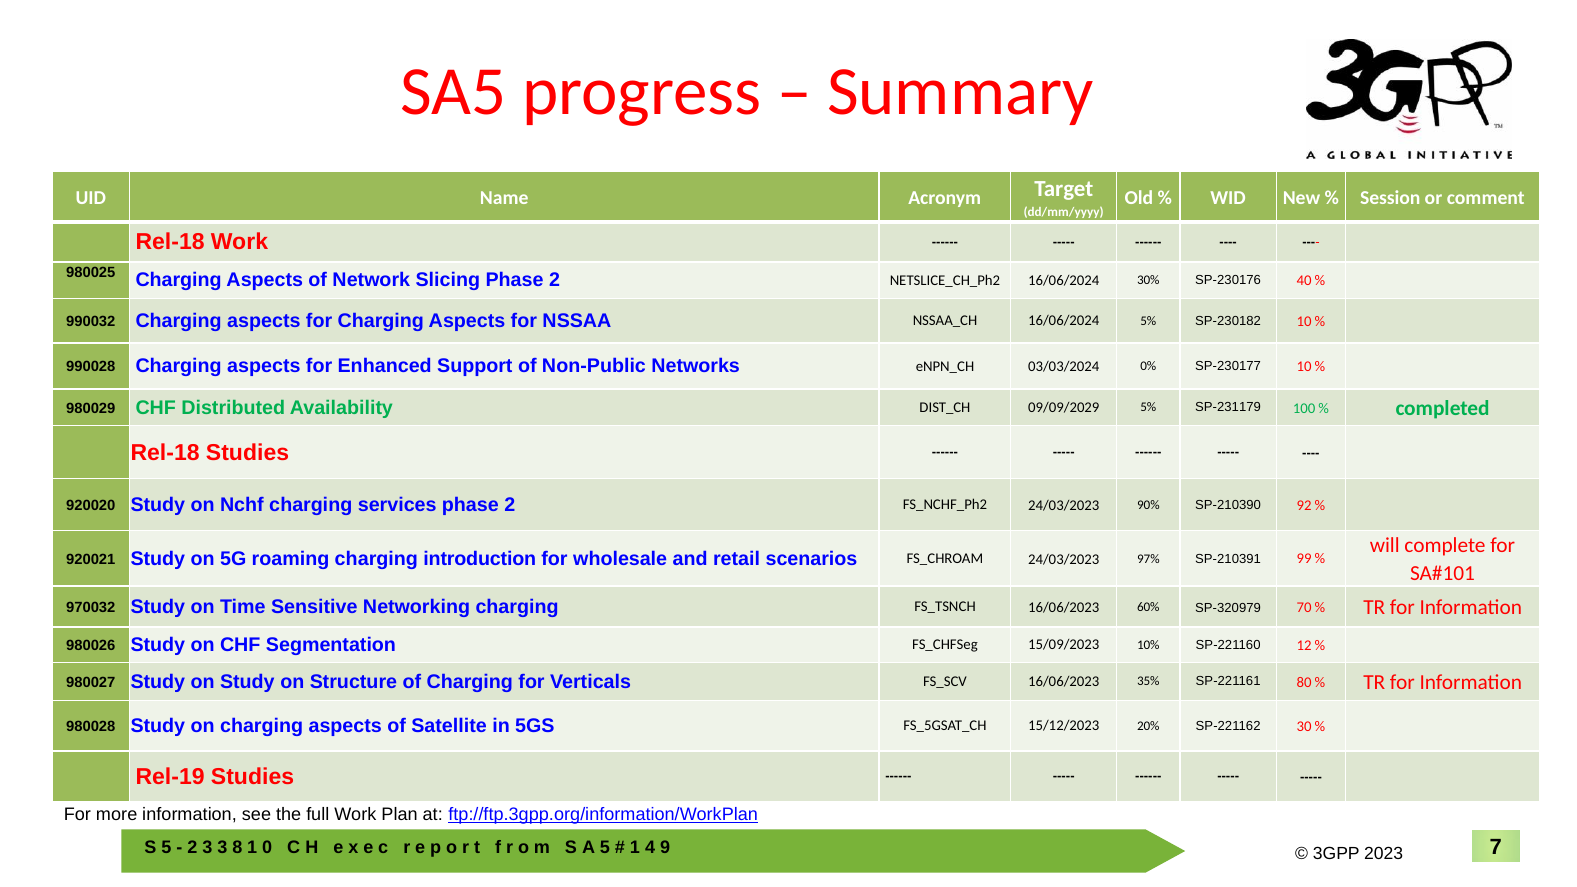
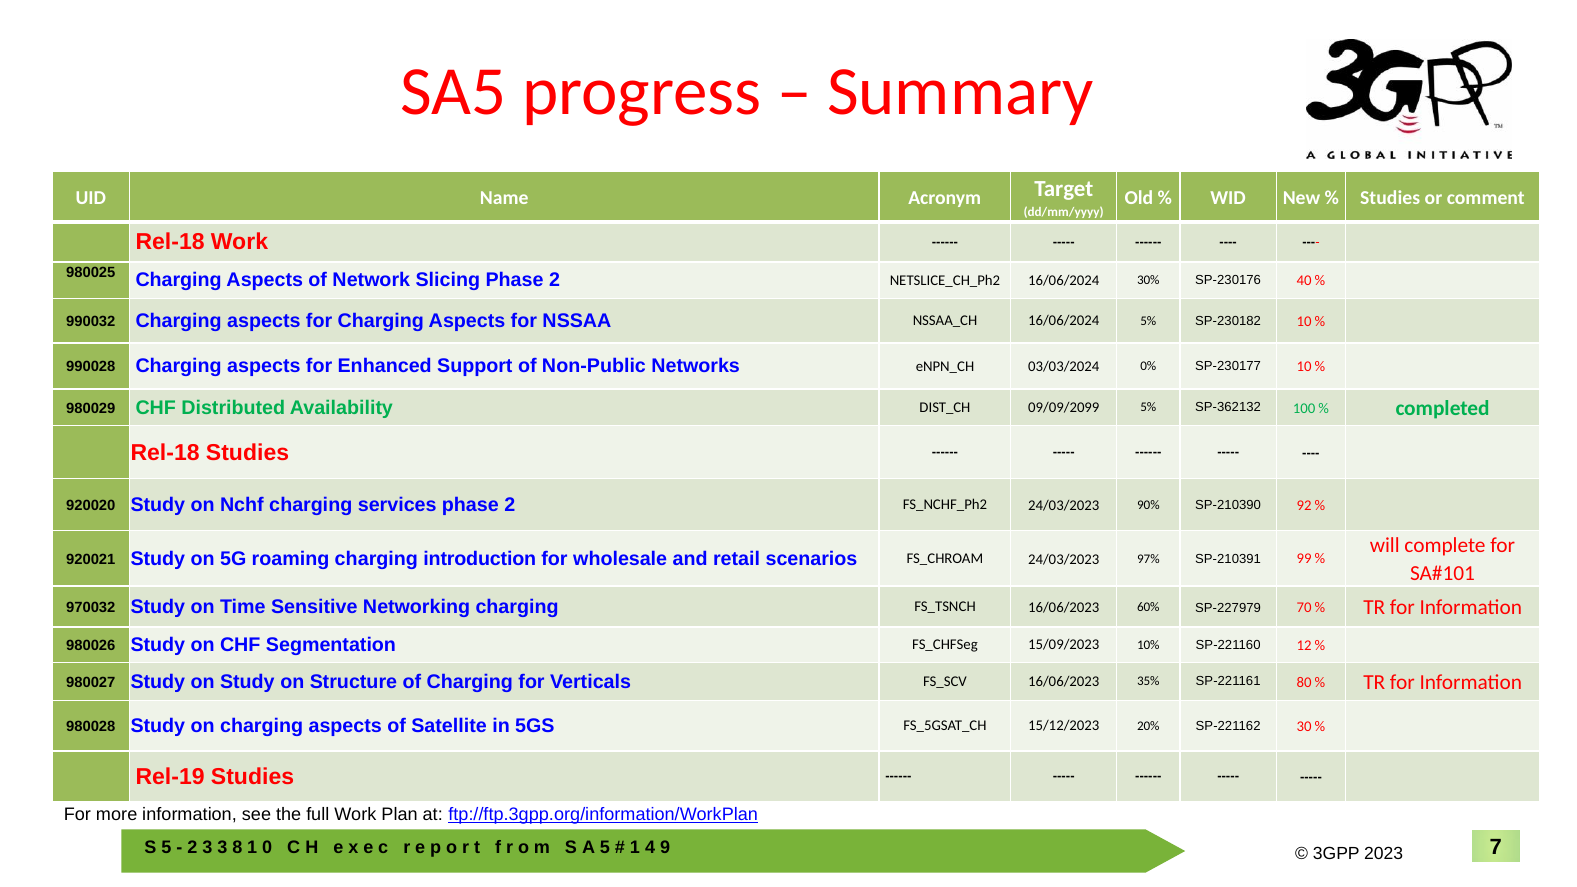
Session at (1390, 198): Session -> Studies
09/09/2029: 09/09/2029 -> 09/09/2099
SP-231179: SP-231179 -> SP-362132
SP-320979: SP-320979 -> SP-227979
